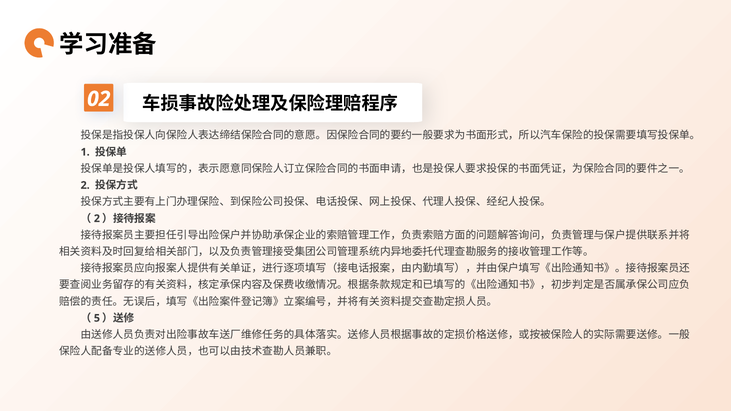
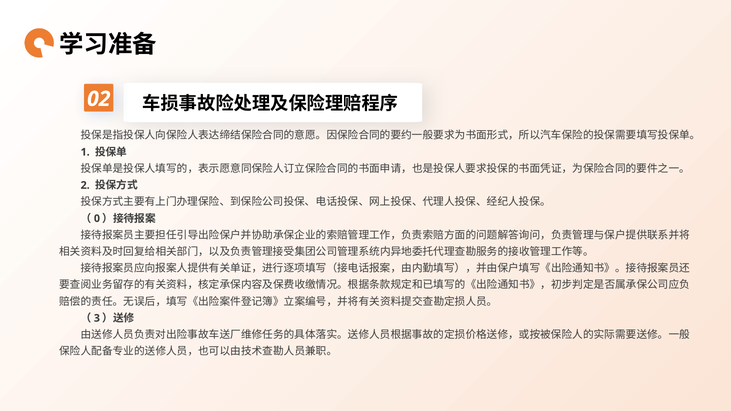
2 at (97, 219): 2 -> 0
5: 5 -> 3
